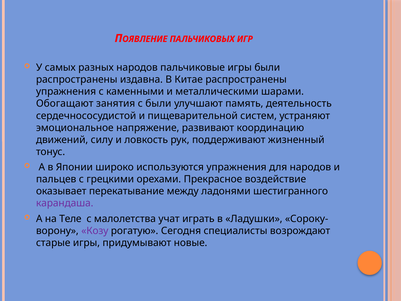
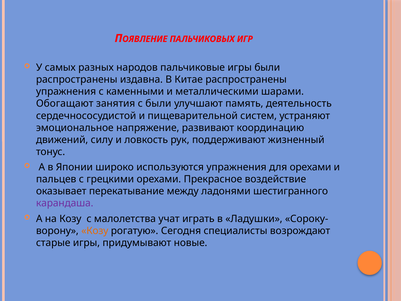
для народов: народов -> орехами
на Теле: Теле -> Козу
Козу at (95, 231) colour: purple -> orange
